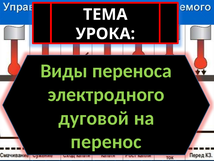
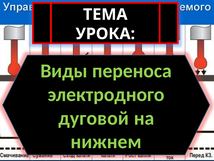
перенос: перенос -> нижнем
